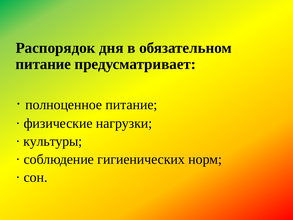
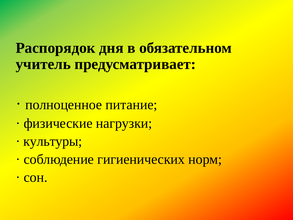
питание at (43, 64): питание -> учитель
